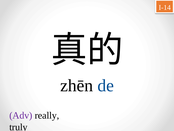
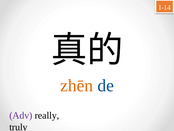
zhēn colour: black -> orange
